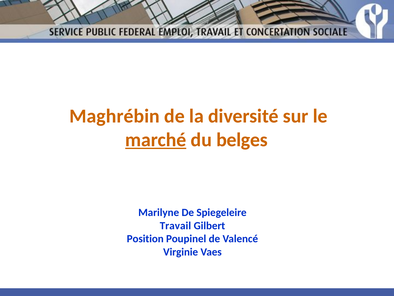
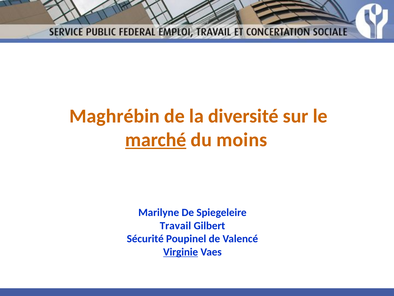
belges: belges -> moins
Position: Position -> Sécurité
Virginie underline: none -> present
